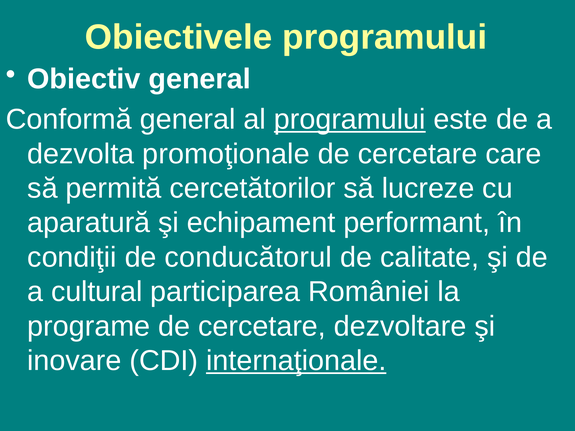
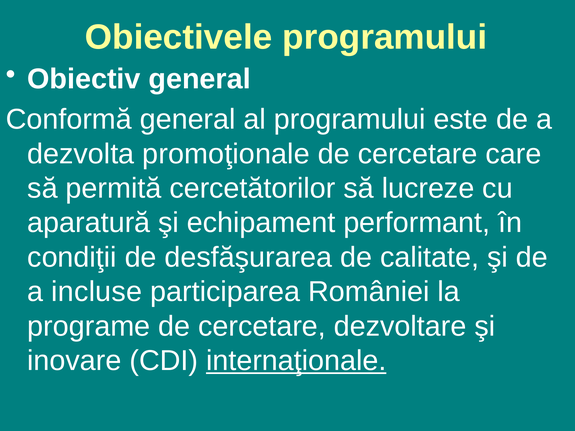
programului at (350, 119) underline: present -> none
conducătorul: conducătorul -> desfăşurarea
cultural: cultural -> incluse
